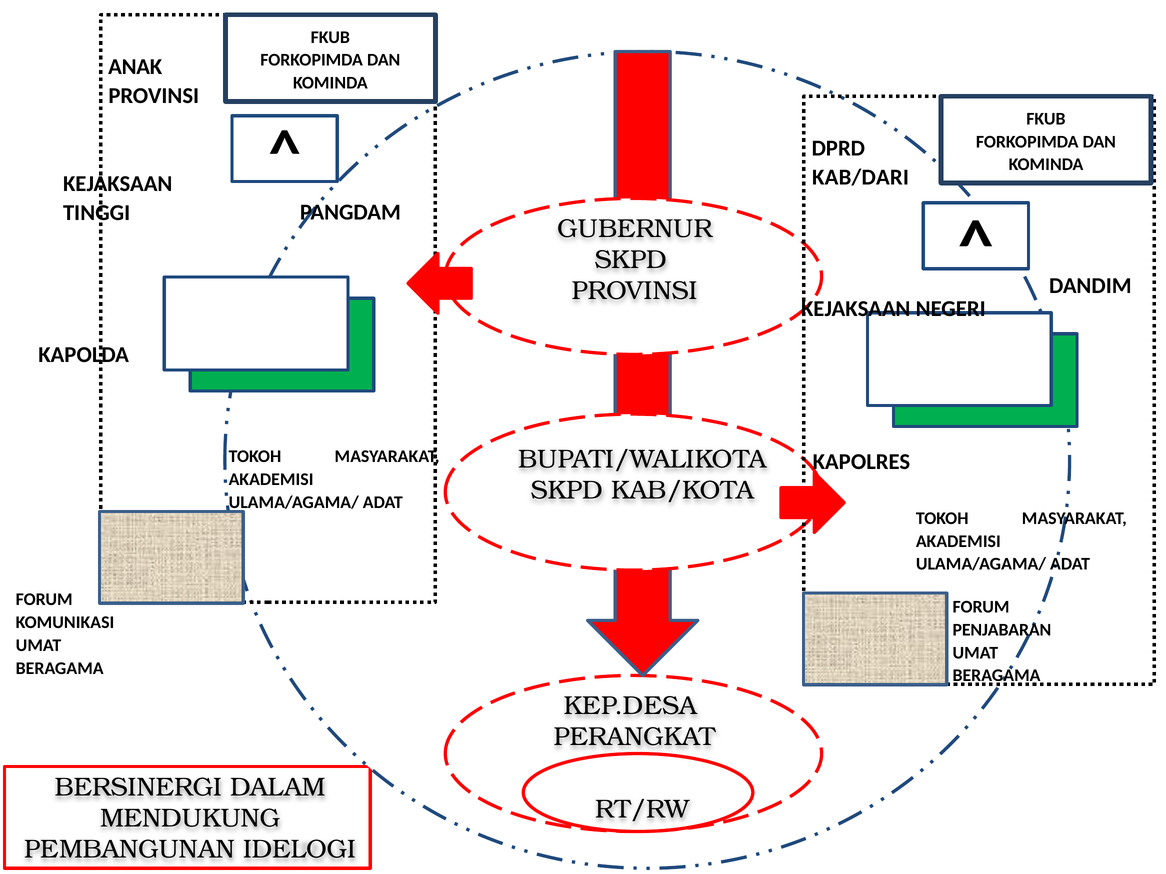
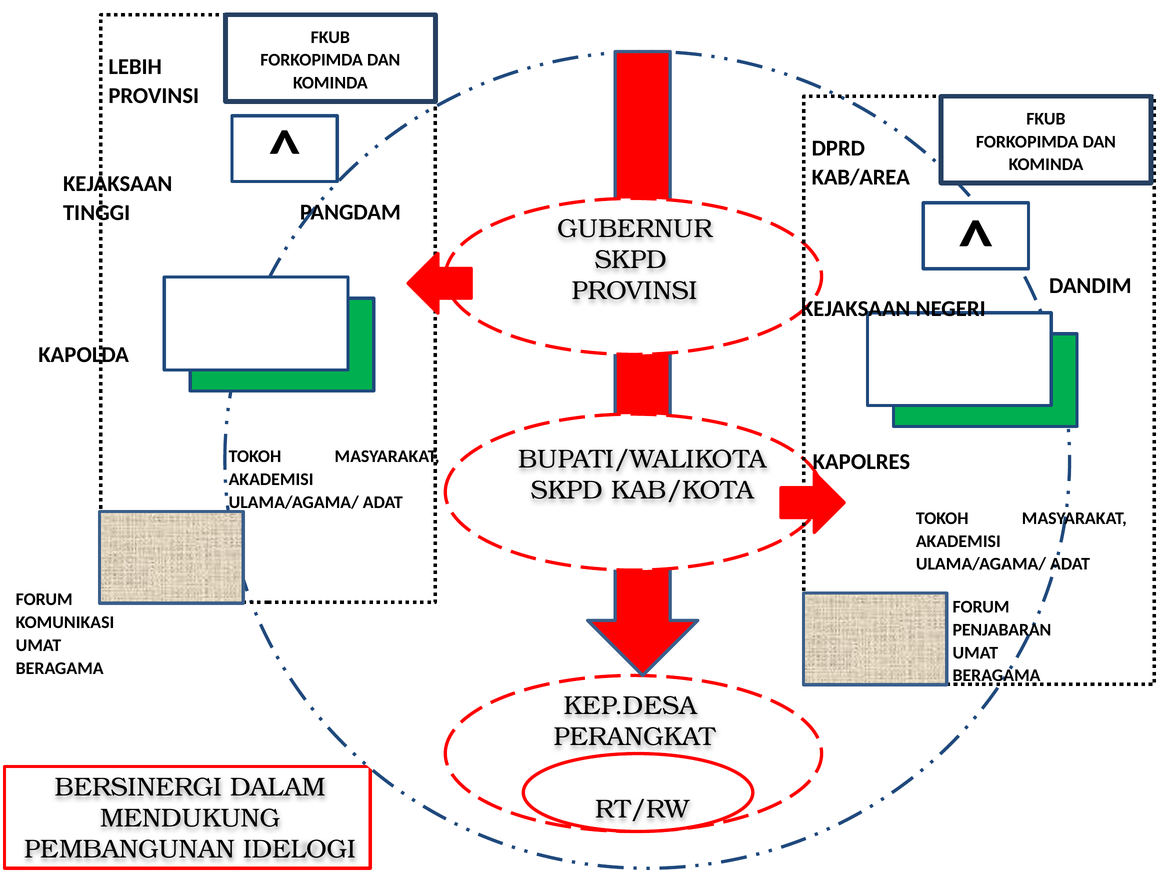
ANAK: ANAK -> LEBIH
KAB/DARI: KAB/DARI -> KAB/AREA
